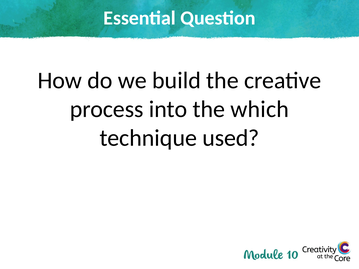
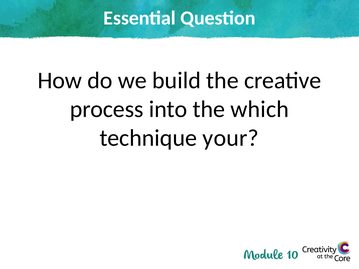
used: used -> your
